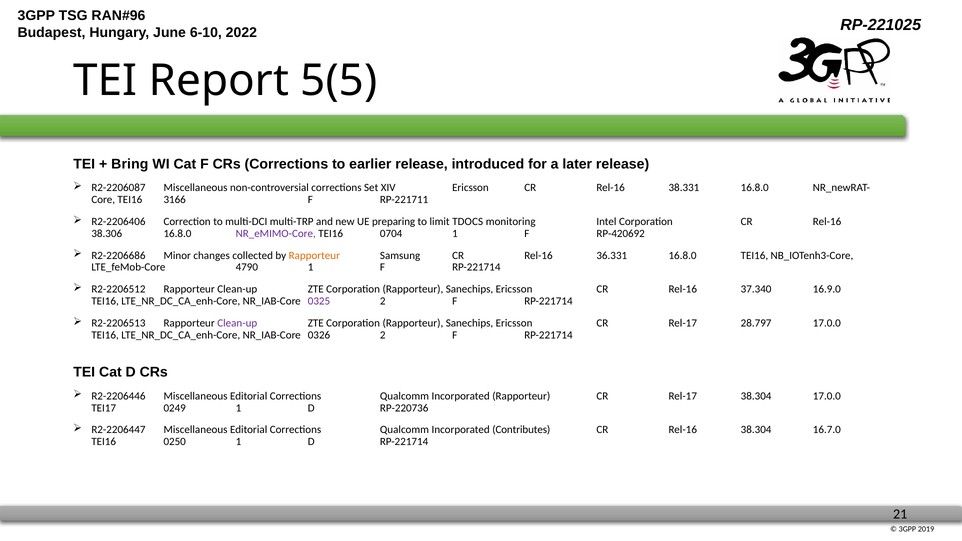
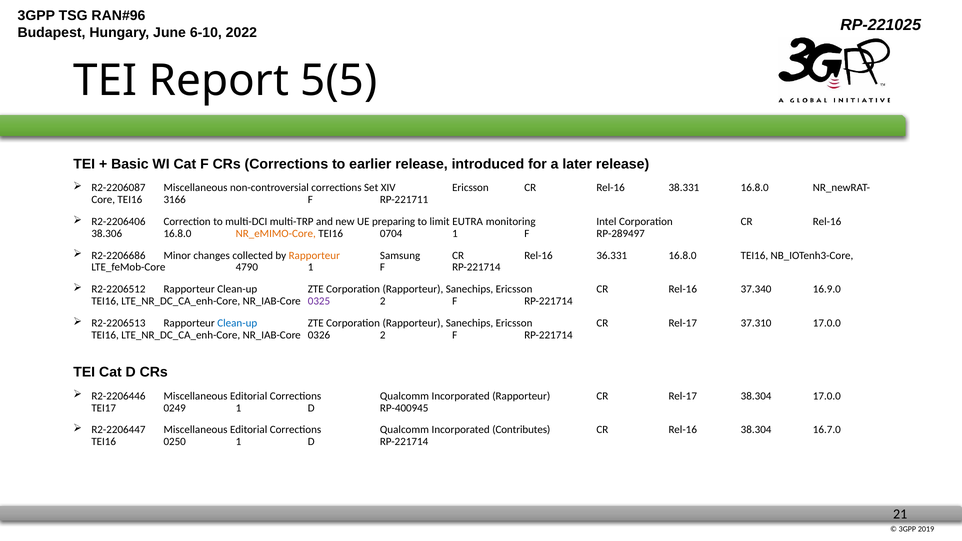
Bring: Bring -> Basic
TDOCS: TDOCS -> EUTRA
NR_eMIMO-Core colour: purple -> orange
RP-420692: RP-420692 -> RP-289497
Clean-up at (237, 323) colour: purple -> blue
28.797: 28.797 -> 37.310
RP-220736: RP-220736 -> RP-400945
